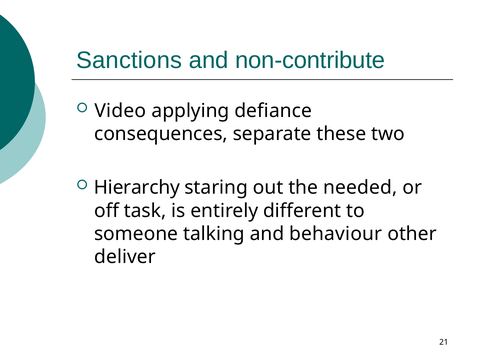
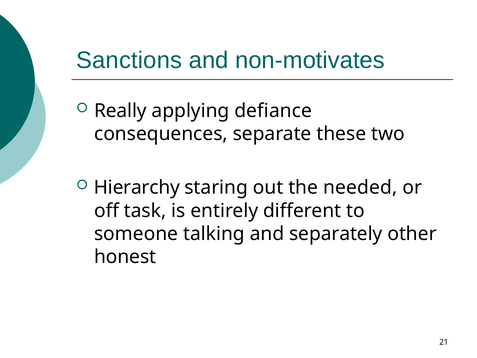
non-contribute: non-contribute -> non-motivates
Video: Video -> Really
behaviour: behaviour -> separately
deliver: deliver -> honest
